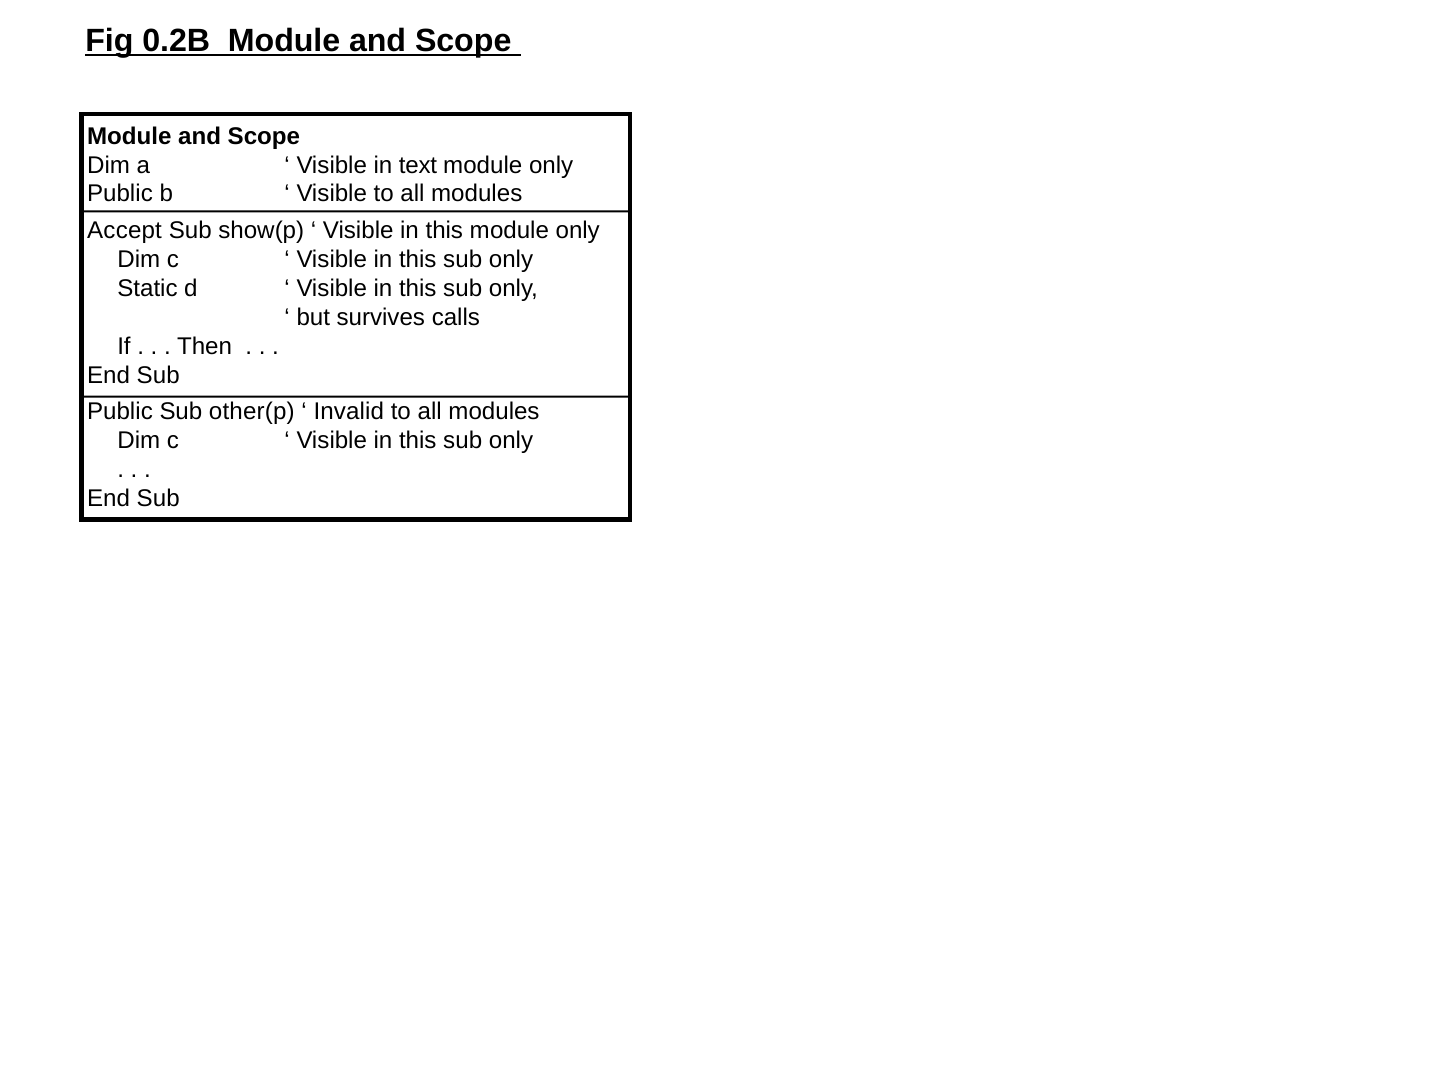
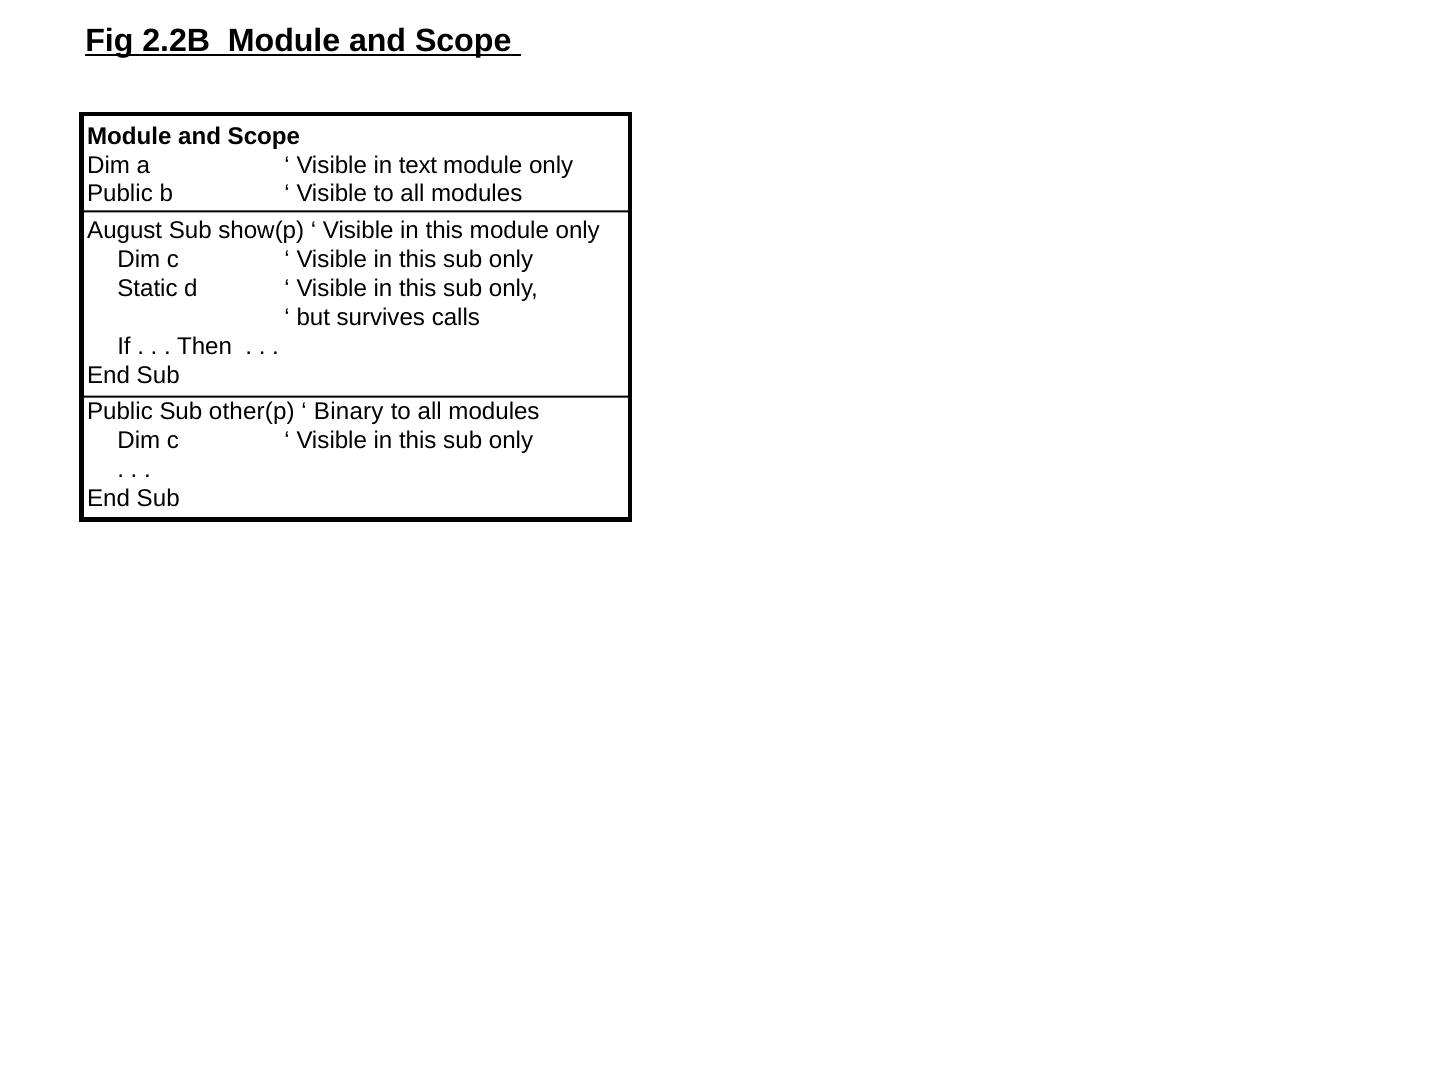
0.2B: 0.2B -> 2.2B
Accept: Accept -> August
Invalid: Invalid -> Binary
